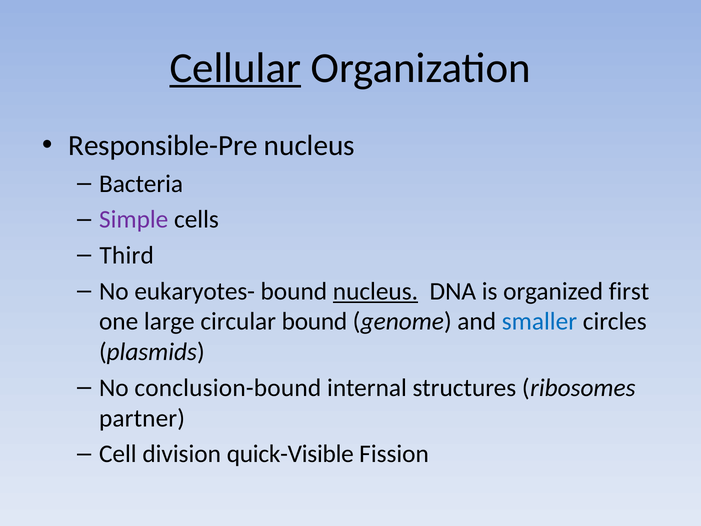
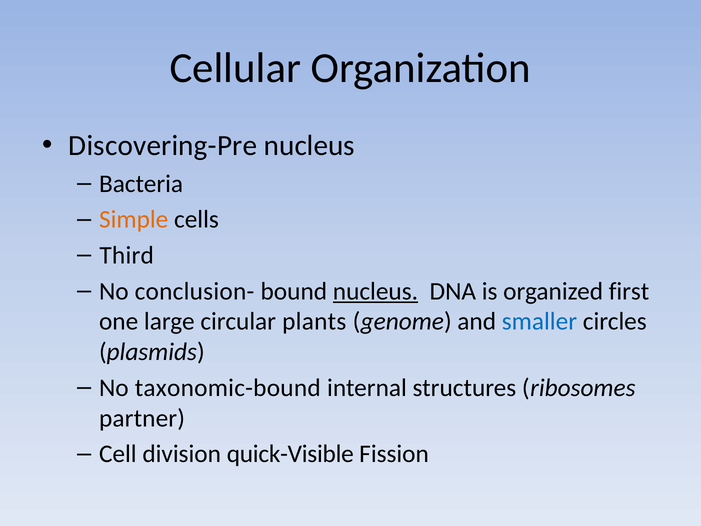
Cellular underline: present -> none
Responsible-Pre: Responsible-Pre -> Discovering-Pre
Simple colour: purple -> orange
eukaryotes-: eukaryotes- -> conclusion-
circular bound: bound -> plants
conclusion-bound: conclusion-bound -> taxonomic-bound
